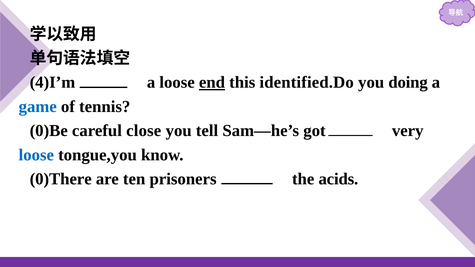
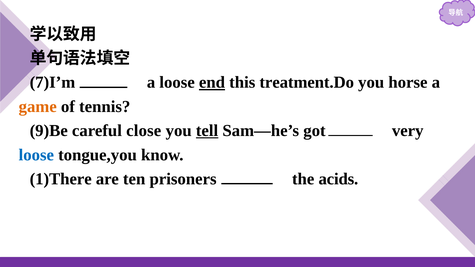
4)I’m: 4)I’m -> 7)I’m
identified.Do: identified.Do -> treatment.Do
doing: doing -> horse
game colour: blue -> orange
0)Be: 0)Be -> 9)Be
tell underline: none -> present
0)There: 0)There -> 1)There
